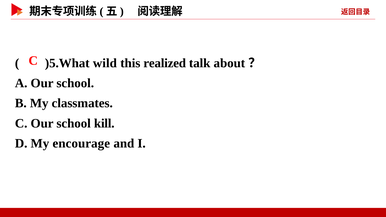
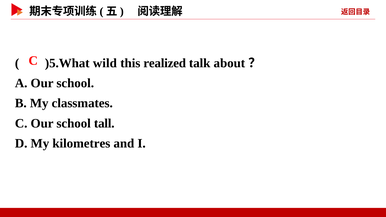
kill: kill -> tall
encourage: encourage -> kilometres
